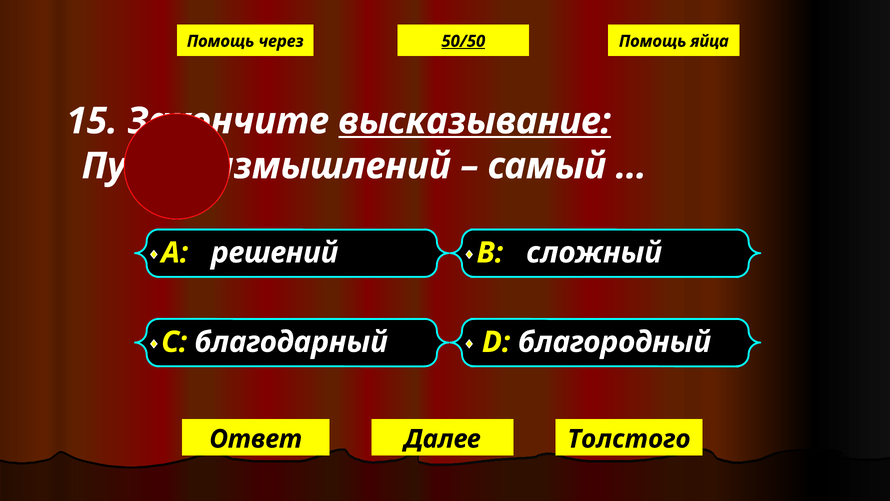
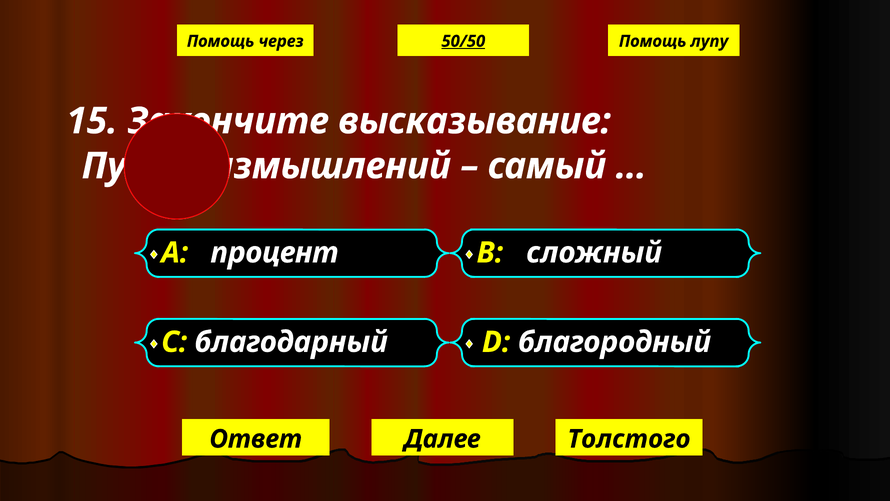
яйца: яйца -> лупу
высказывание underline: present -> none
решений: решений -> процент
